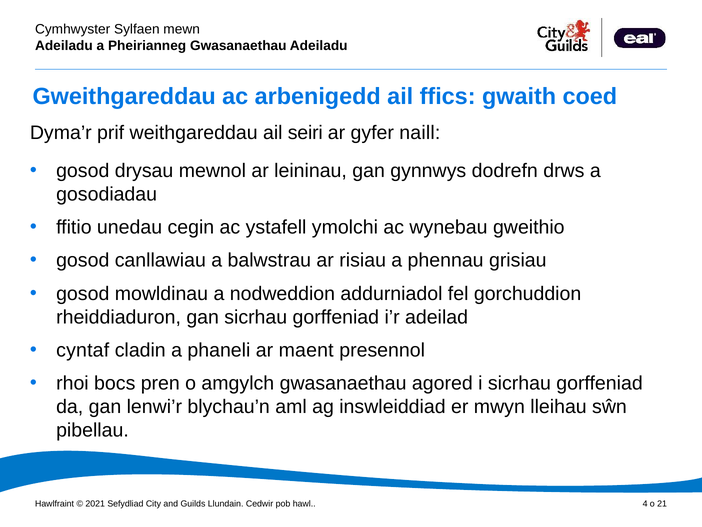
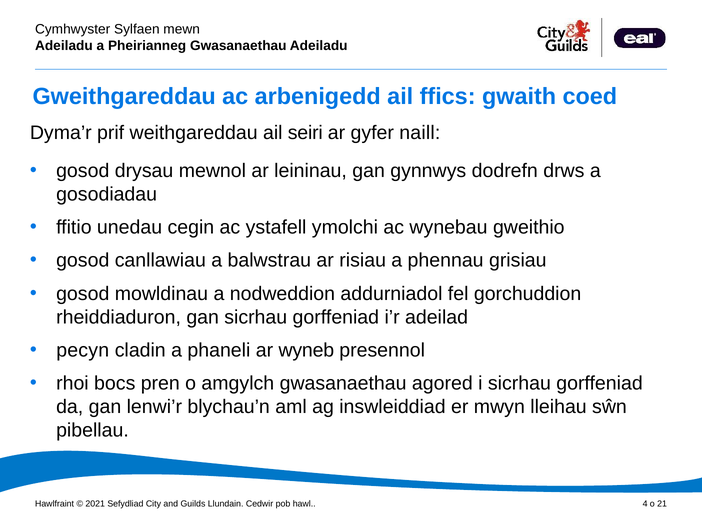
cyntaf: cyntaf -> pecyn
maent: maent -> wyneb
